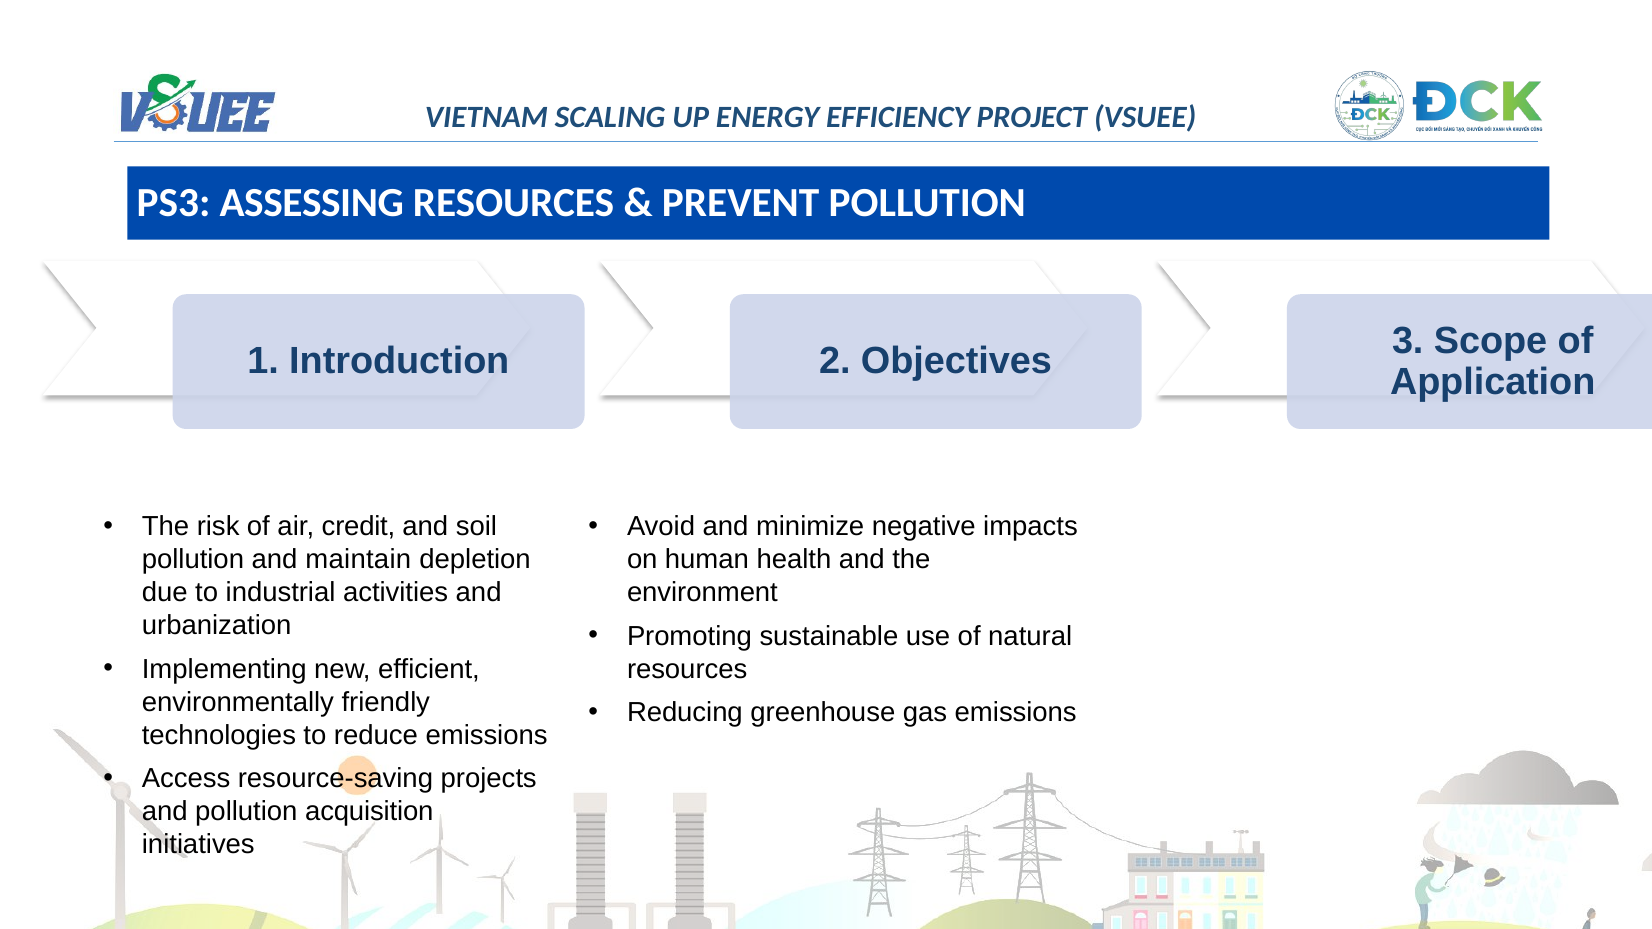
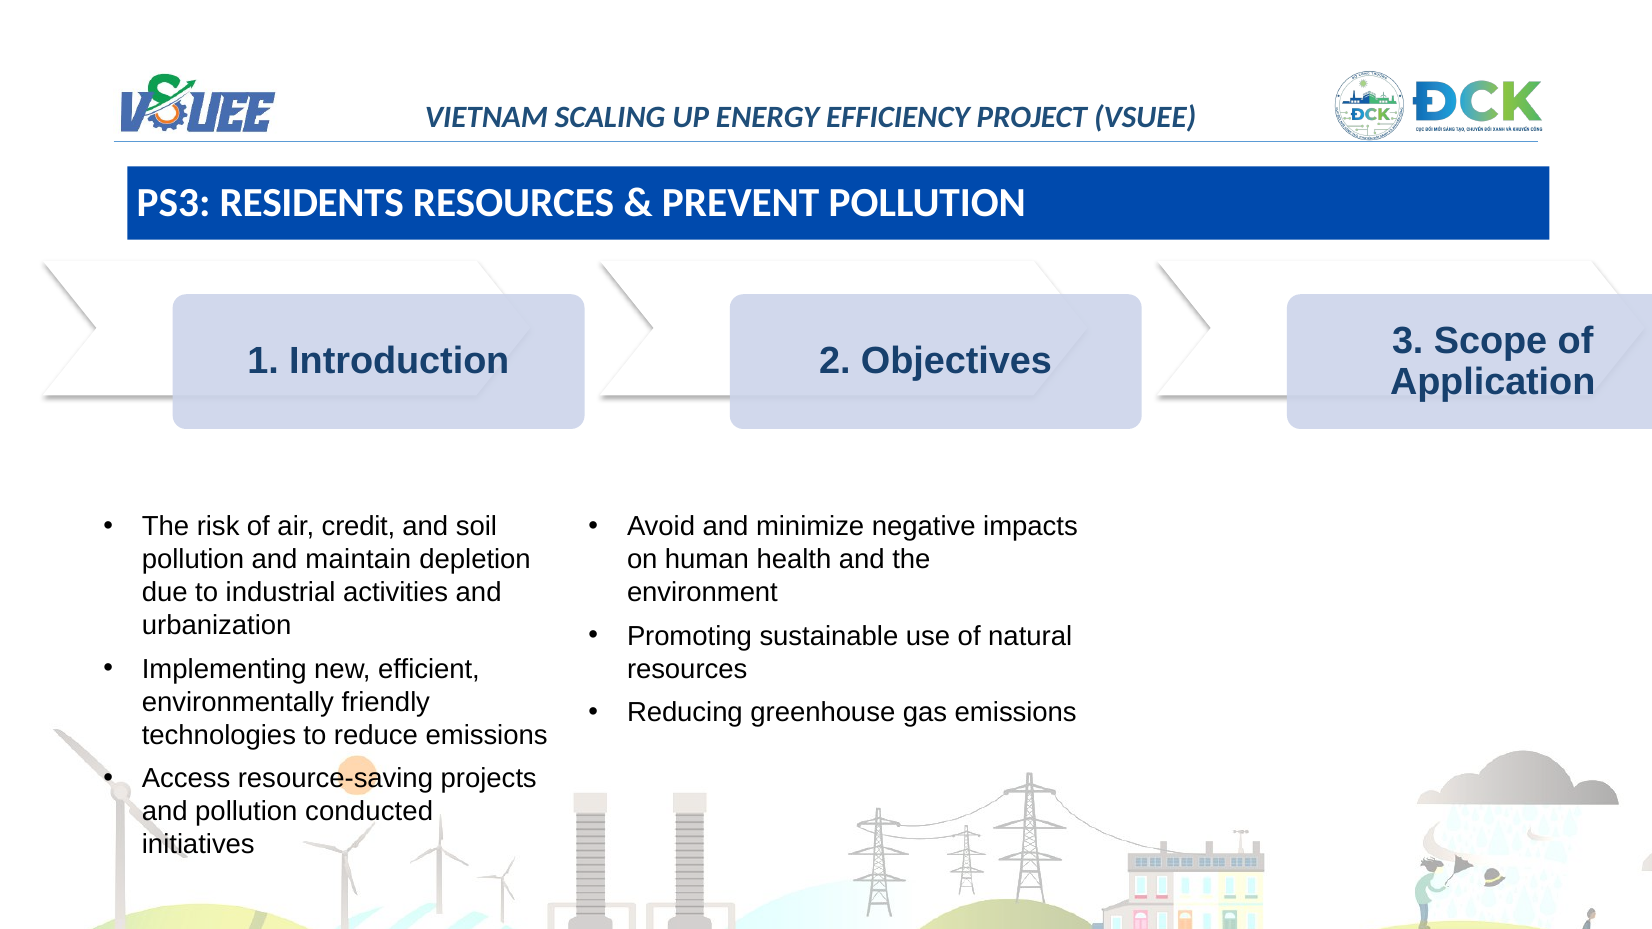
ASSESSING: ASSESSING -> RESIDENTS
acquisition: acquisition -> conducted
